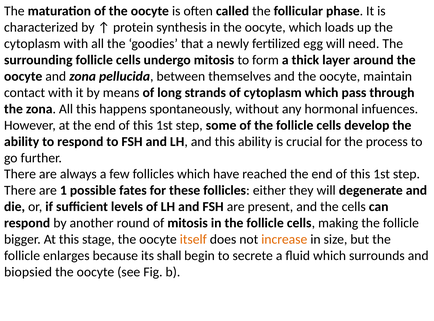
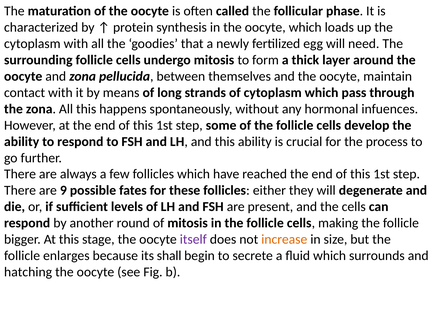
1: 1 -> 9
itself colour: orange -> purple
biopsied: biopsied -> hatching
